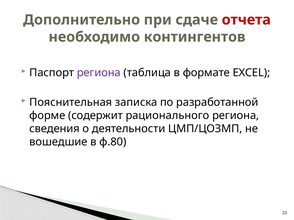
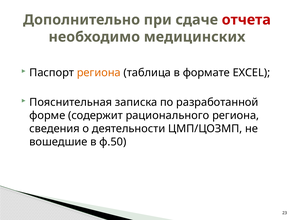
контингентов: контингентов -> медицинских
региона at (99, 73) colour: purple -> orange
ф.80: ф.80 -> ф.50
